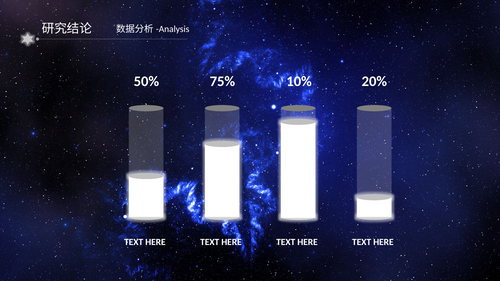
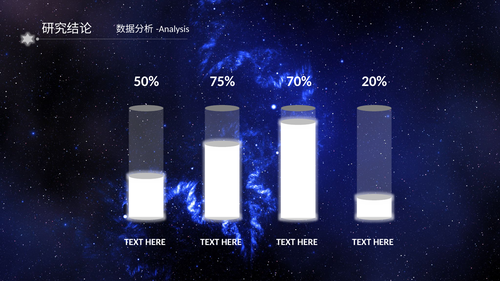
10%: 10% -> 70%
